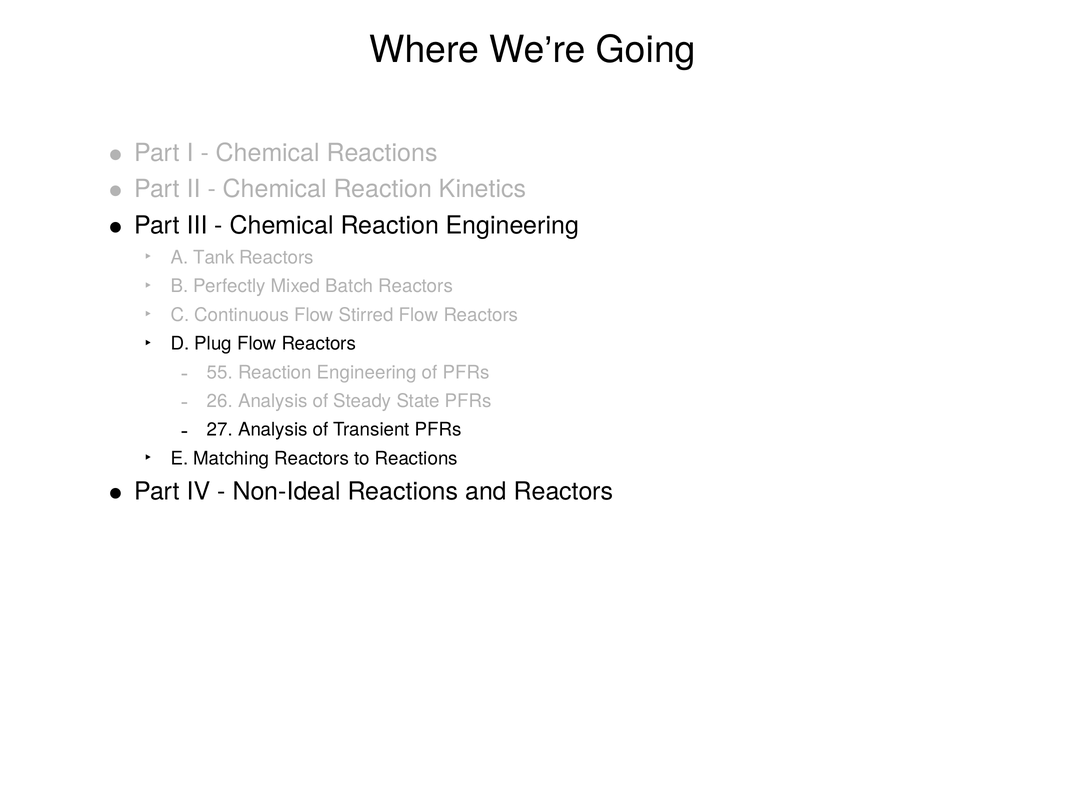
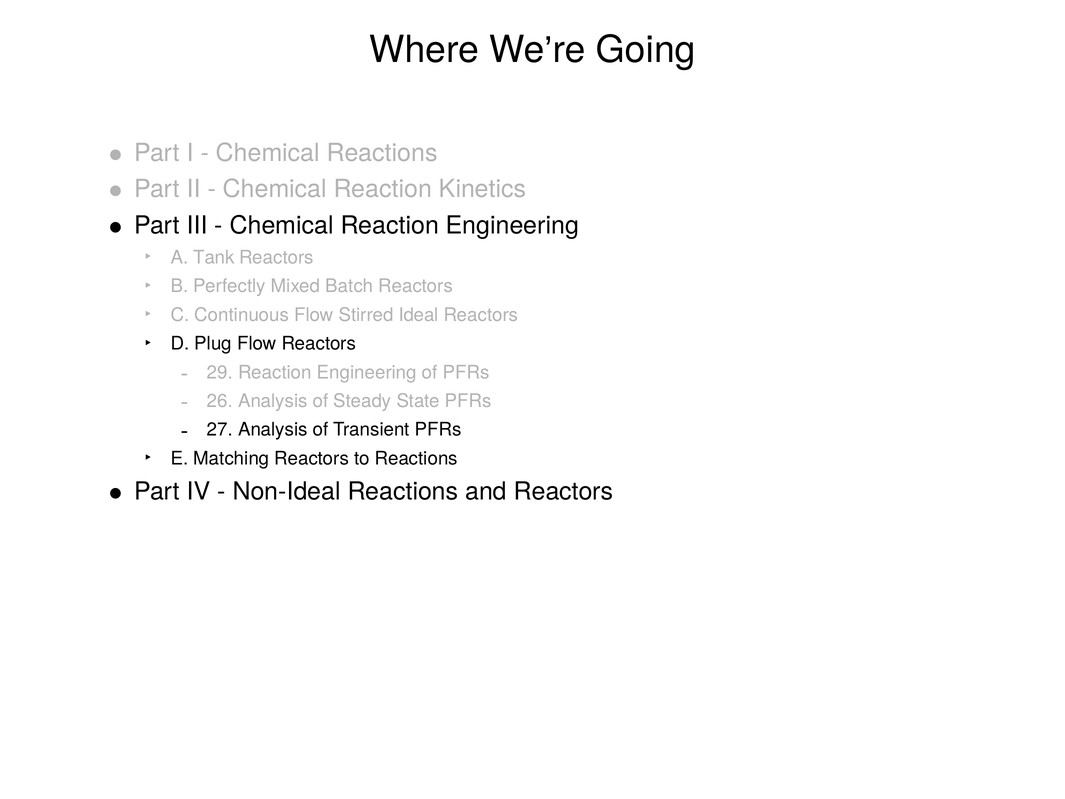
Stirred Flow: Flow -> Ideal
55: 55 -> 29
